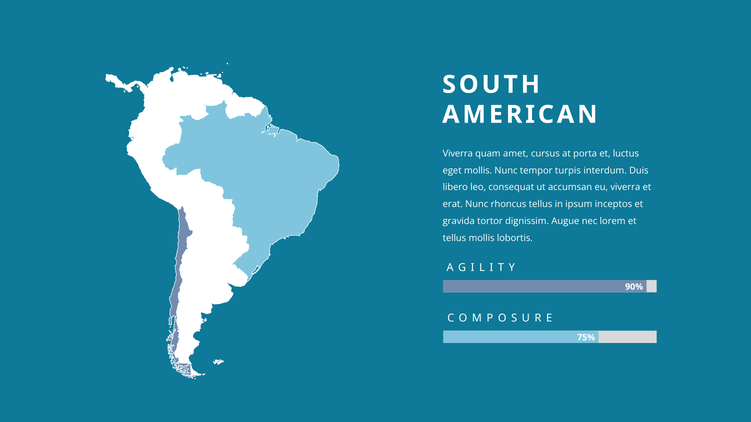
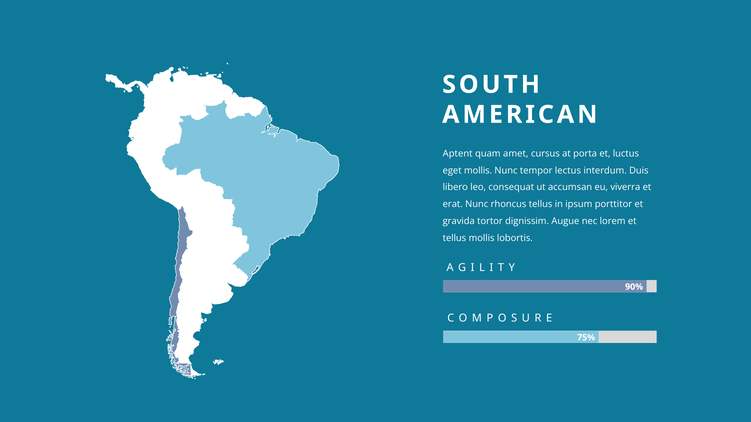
Viverra at (458, 154): Viverra -> Aptent
turpis: turpis -> lectus
inceptos: inceptos -> porttitor
